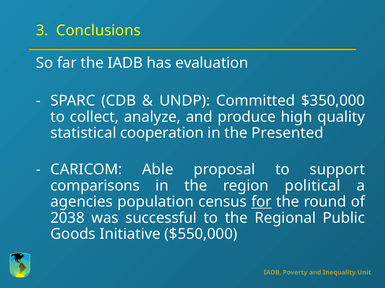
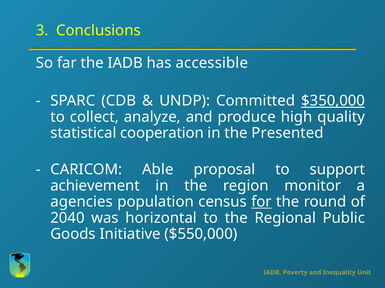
evaluation: evaluation -> accessible
$350,000 underline: none -> present
comparisons: comparisons -> achievement
political: political -> monitor
2038: 2038 -> 2040
successful: successful -> horizontal
